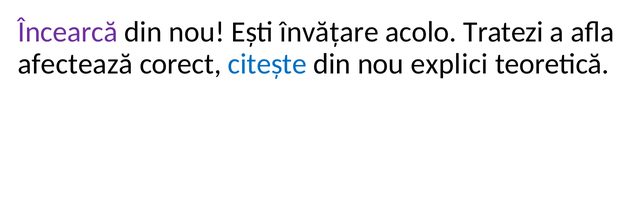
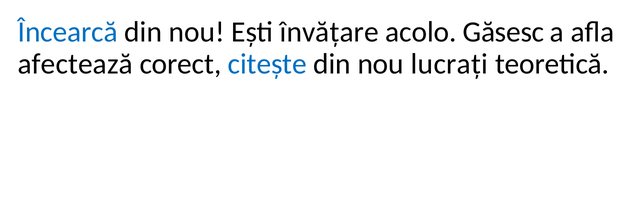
Încearcă colour: purple -> blue
Tratezi: Tratezi -> Găsesc
explici: explici -> lucrați
